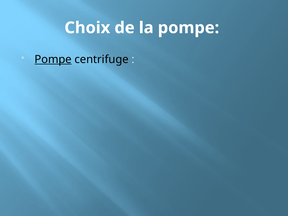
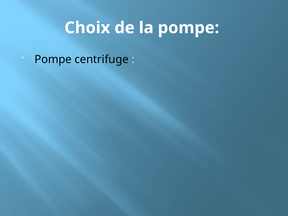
Pompe at (53, 59) underline: present -> none
